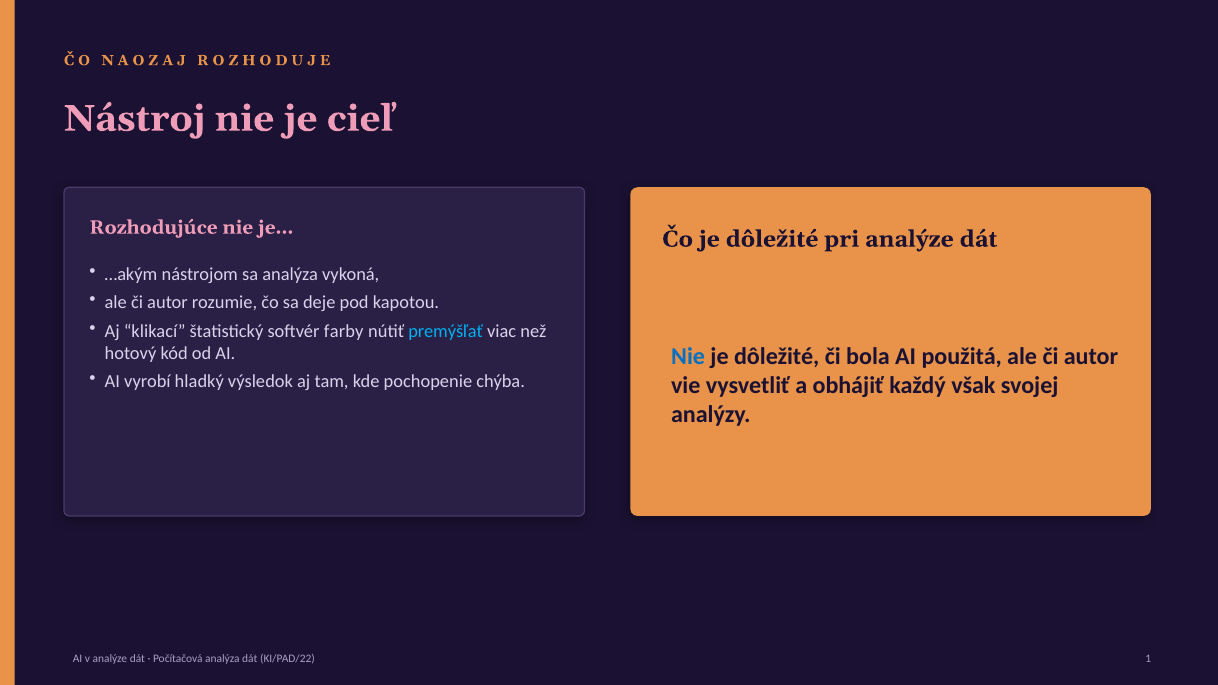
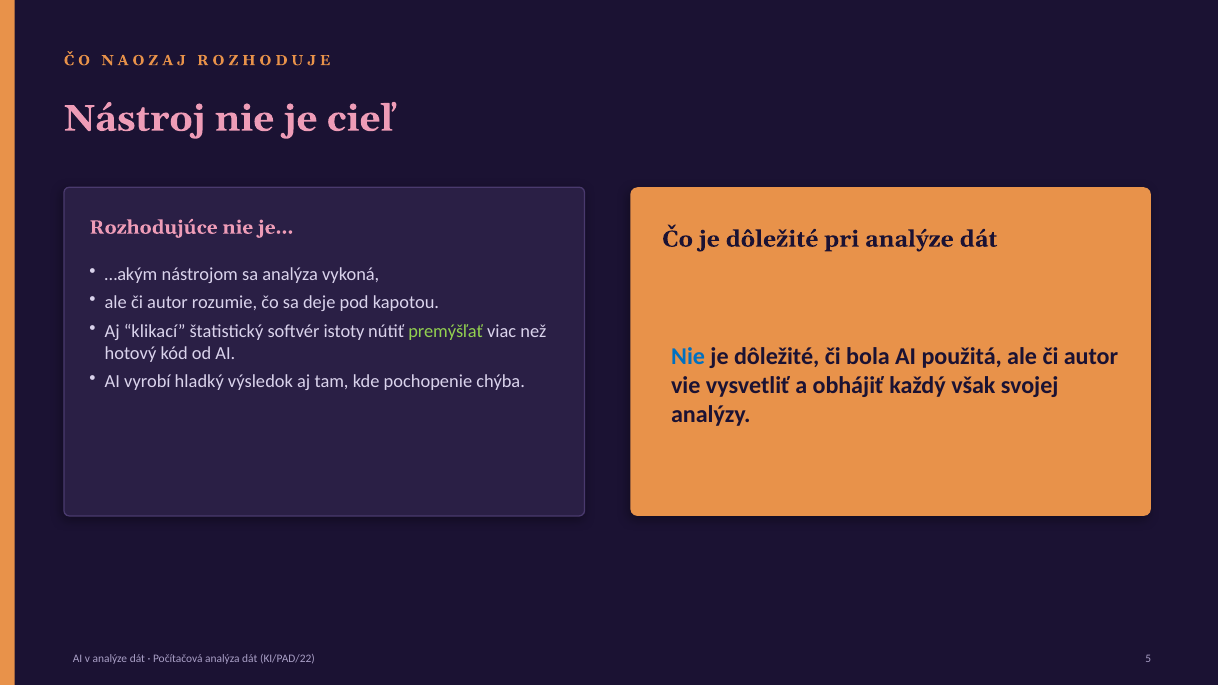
farby: farby -> istoty
premýšľať colour: light blue -> light green
1: 1 -> 5
